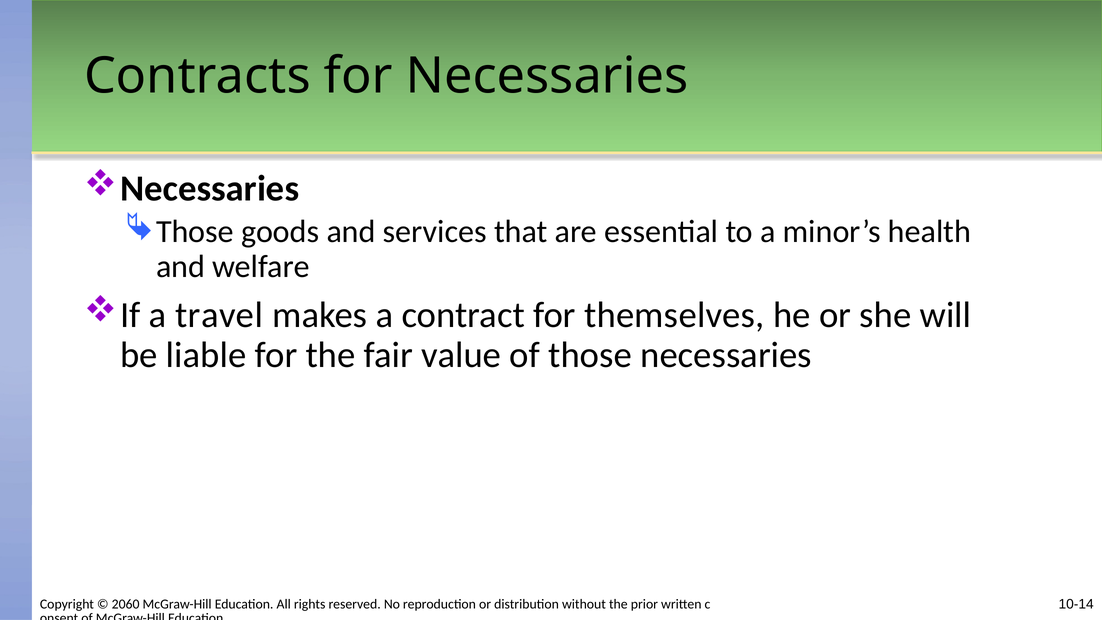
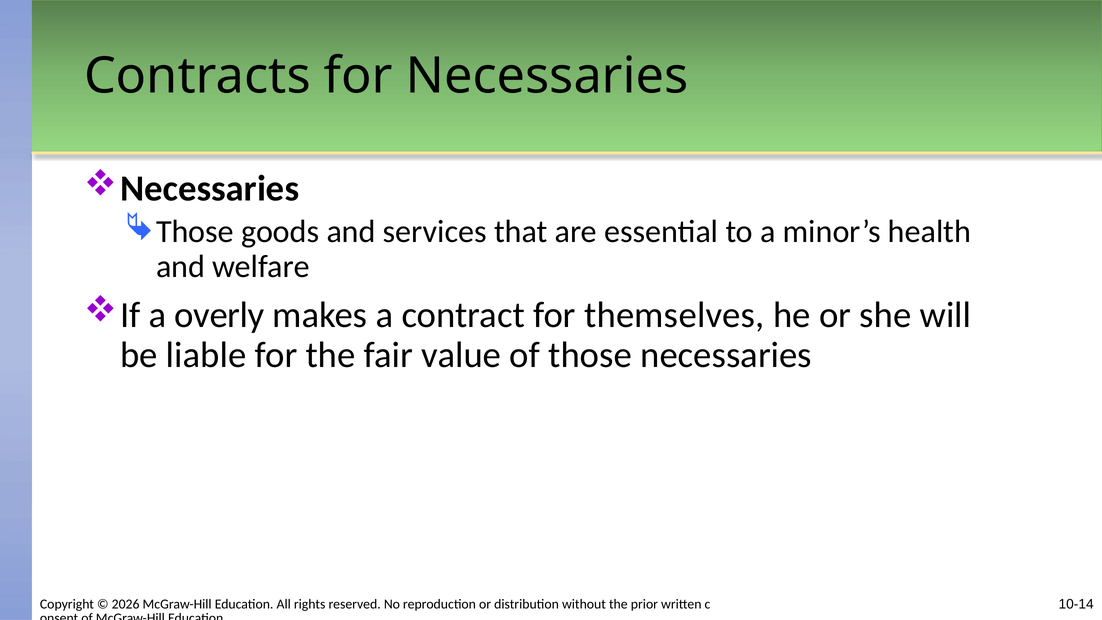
travel: travel -> overly
2060: 2060 -> 2026
